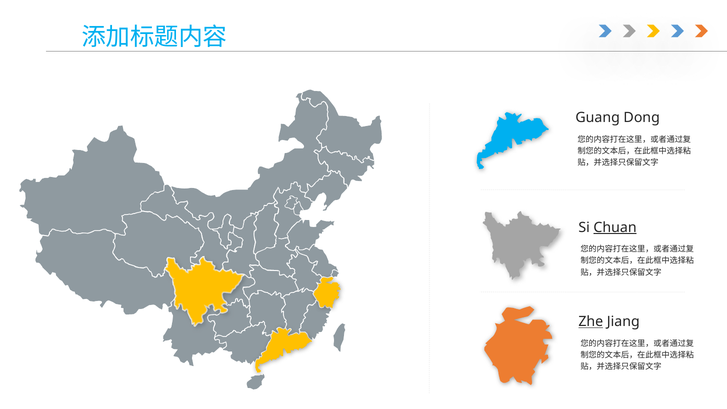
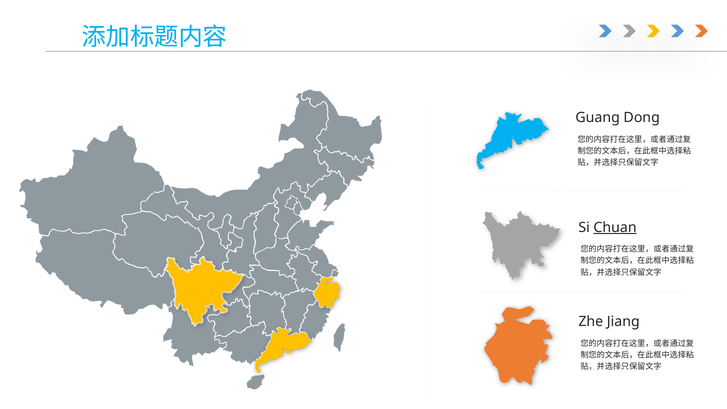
Zhe underline: present -> none
